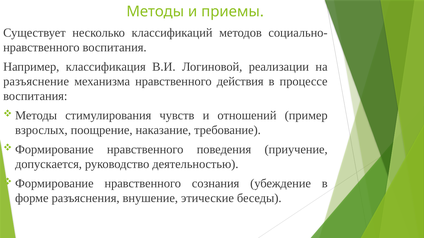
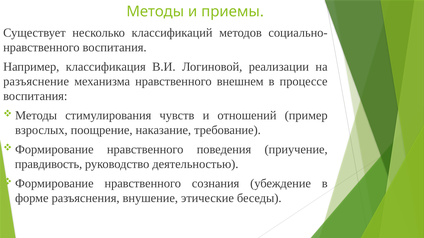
действия: действия -> внешнем
допускается: допускается -> правдивость
